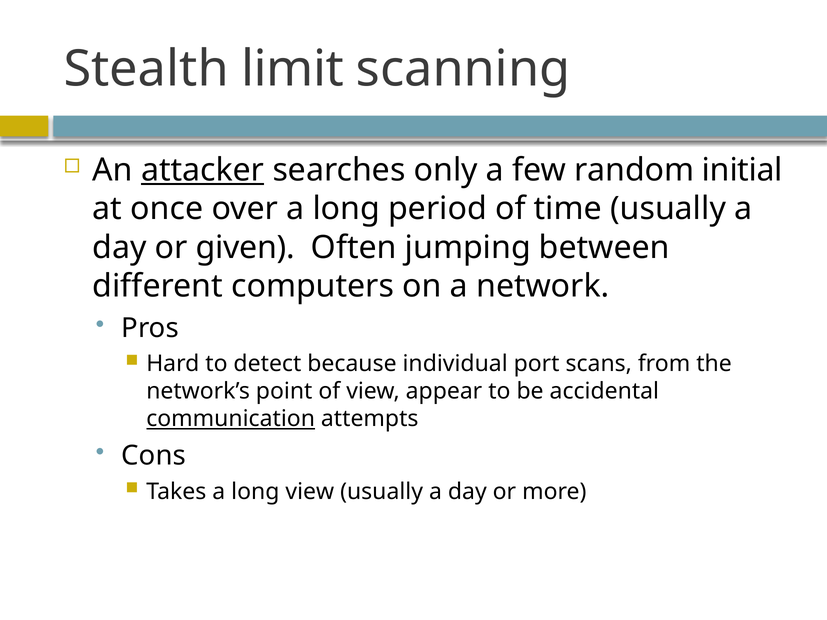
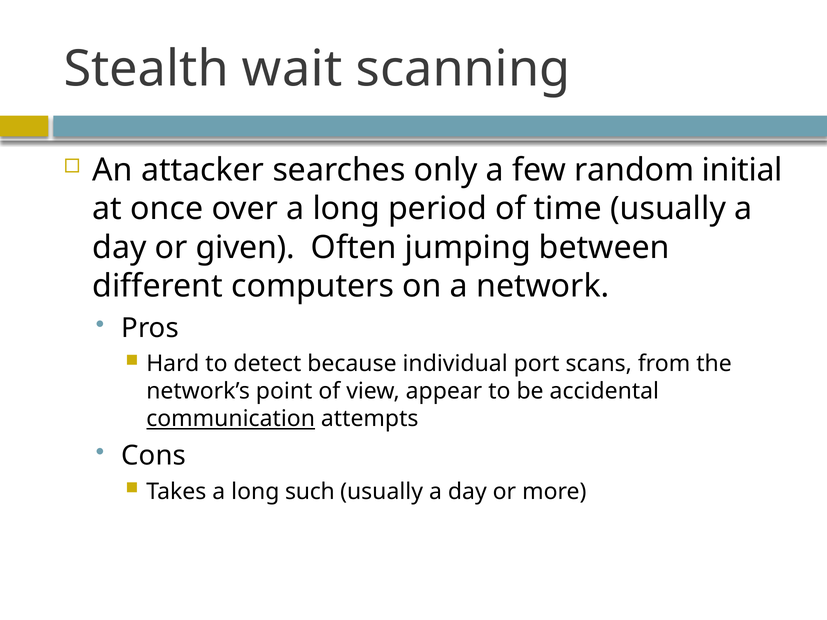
limit: limit -> wait
attacker underline: present -> none
long view: view -> such
